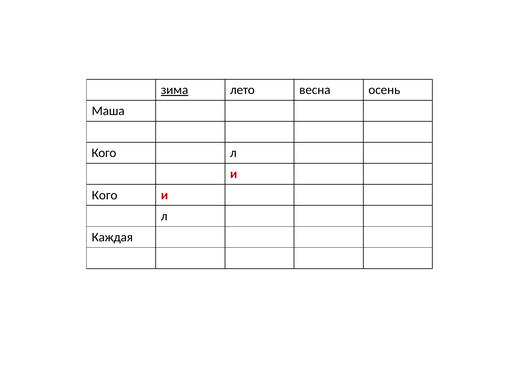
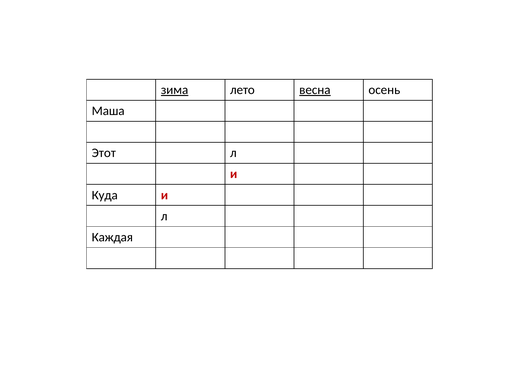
весна underline: none -> present
Кого at (104, 153): Кого -> Этот
Кого at (105, 195): Кого -> Куда
